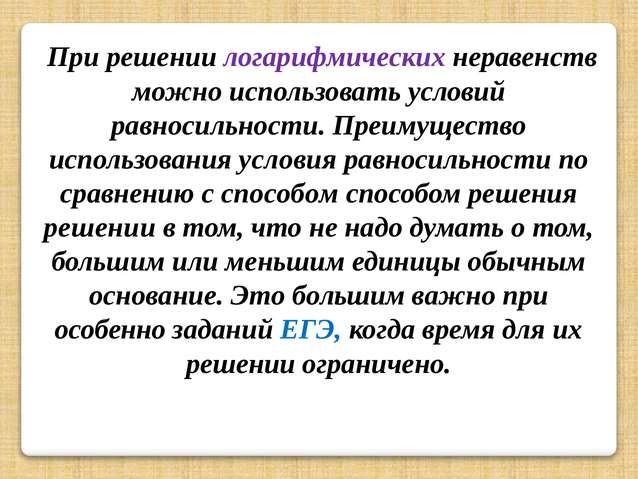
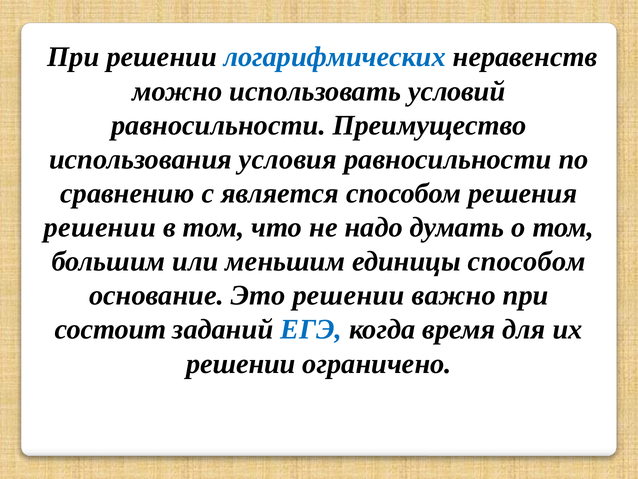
логарифмических colour: purple -> blue
с способом: способом -> является
единицы обычным: обычным -> способом
Это большим: большим -> решении
особенно: особенно -> состоит
